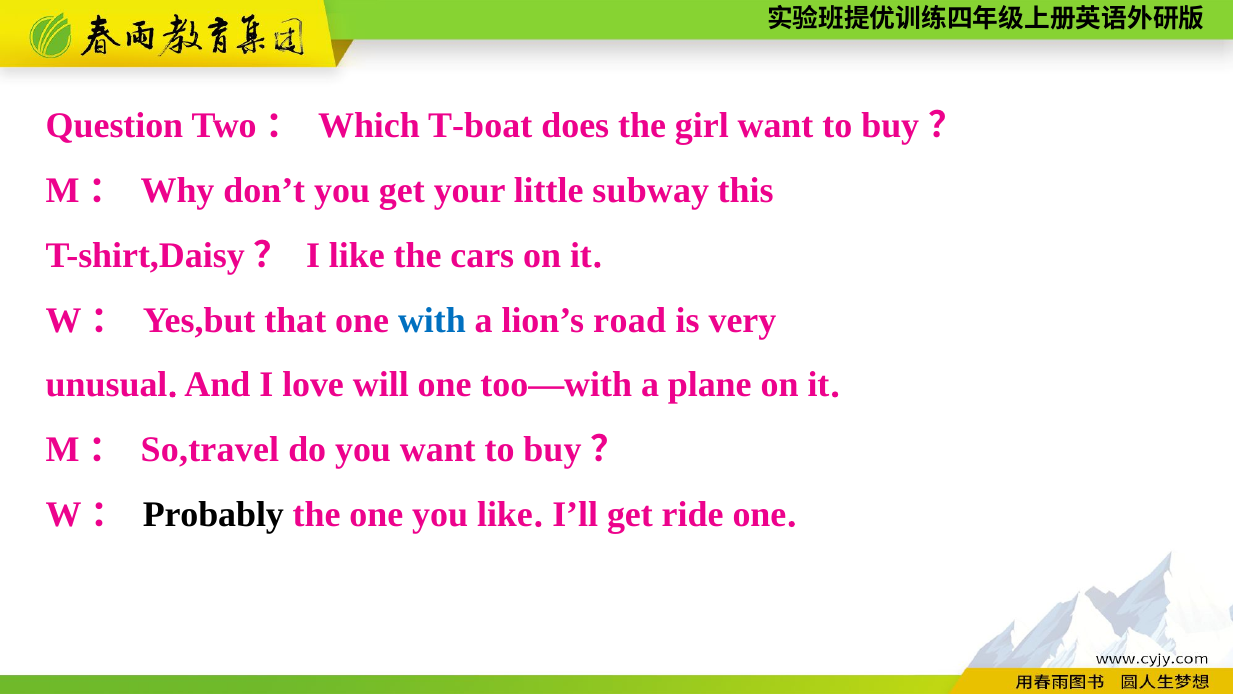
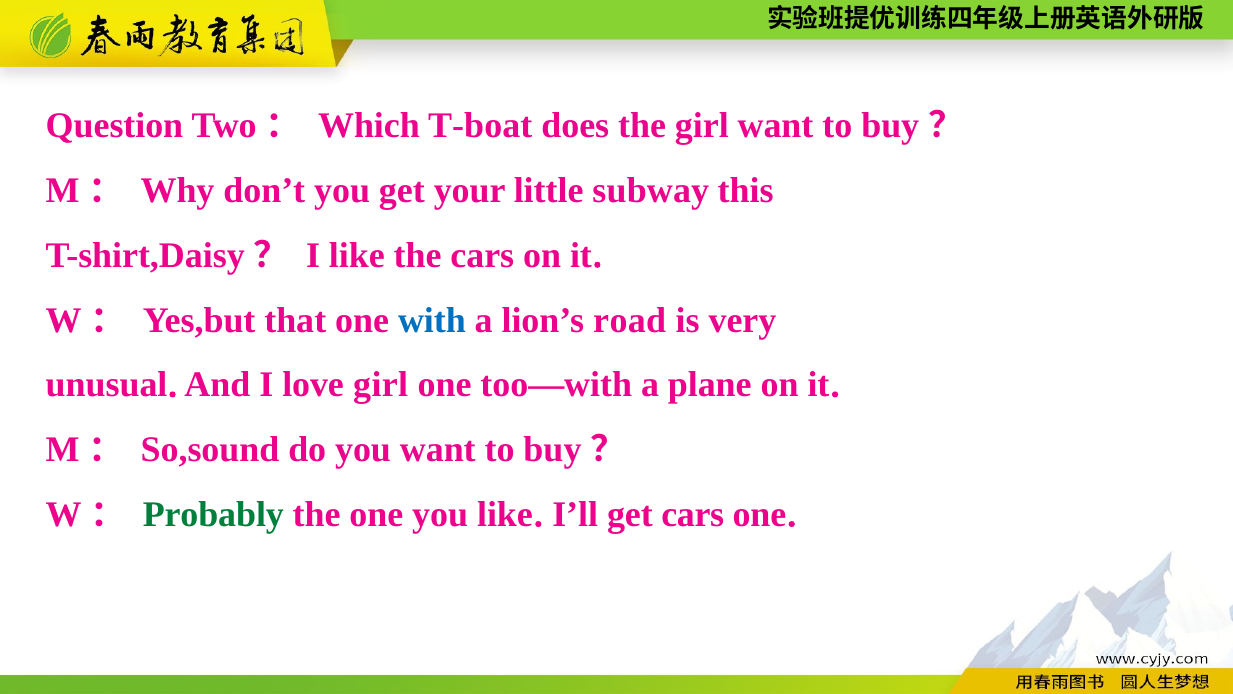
love will: will -> girl
So,travel: So,travel -> So,sound
Probably colour: black -> green
get ride: ride -> cars
